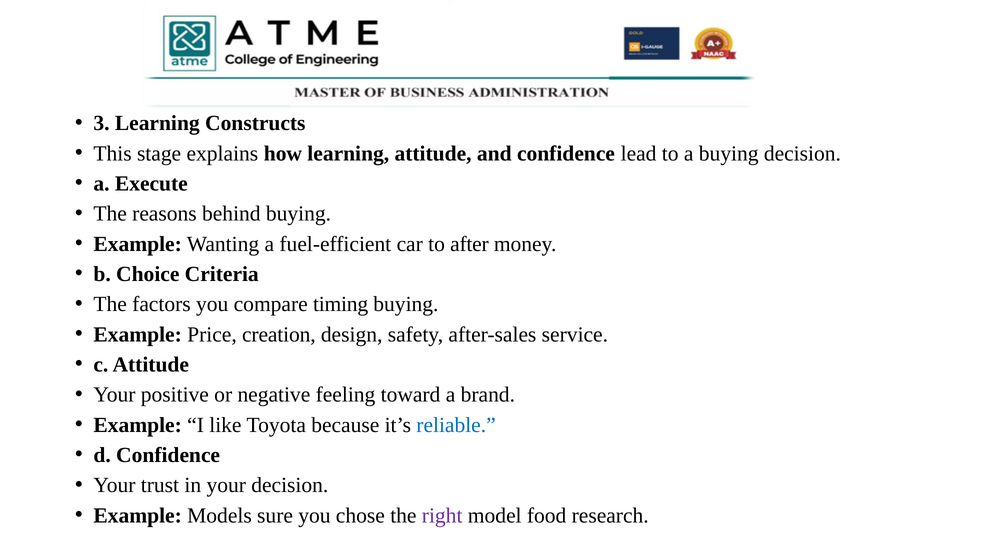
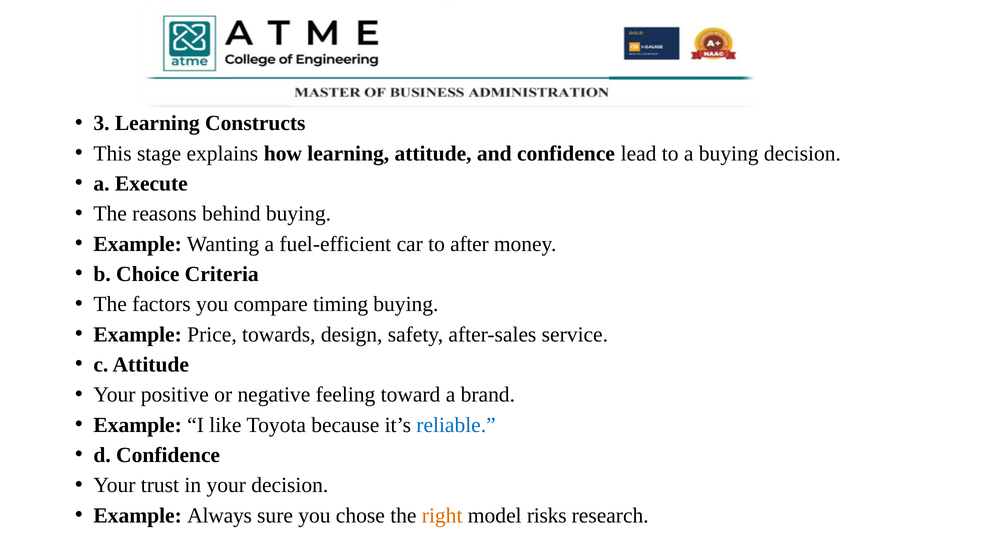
creation: creation -> towards
Models: Models -> Always
right colour: purple -> orange
food: food -> risks
